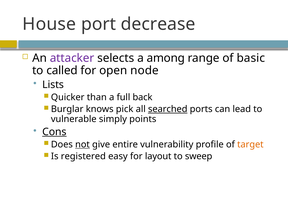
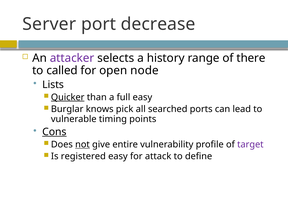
House: House -> Server
among: among -> history
basic: basic -> there
Quicker underline: none -> present
full back: back -> easy
searched underline: present -> none
simply: simply -> timing
target colour: orange -> purple
layout: layout -> attack
sweep: sweep -> define
